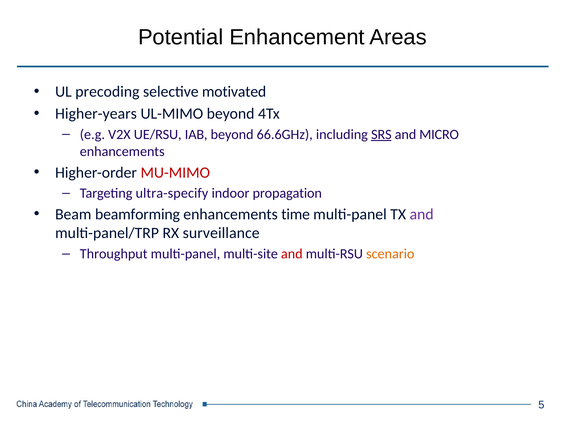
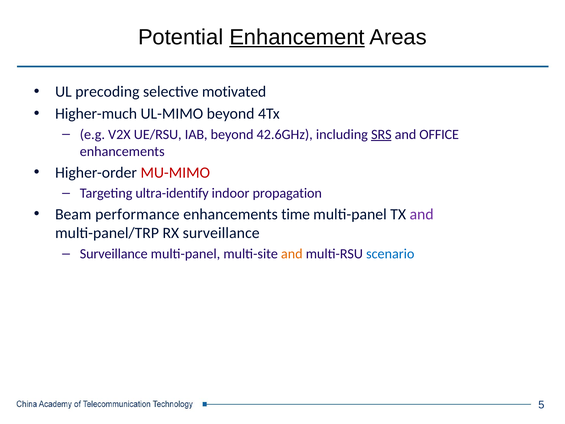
Enhancement underline: none -> present
Higher-years: Higher-years -> Higher-much
66.6GHz: 66.6GHz -> 42.6GHz
MICRO: MICRO -> OFFICE
ultra-specify: ultra-specify -> ultra-identify
beamforming: beamforming -> performance
Throughput at (114, 254): Throughput -> Surveillance
and at (292, 254) colour: red -> orange
scenario colour: orange -> blue
